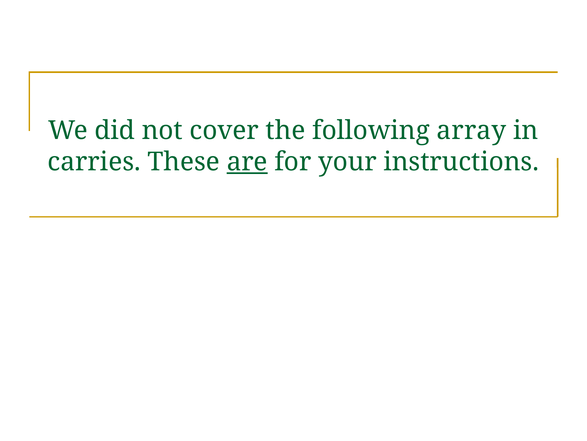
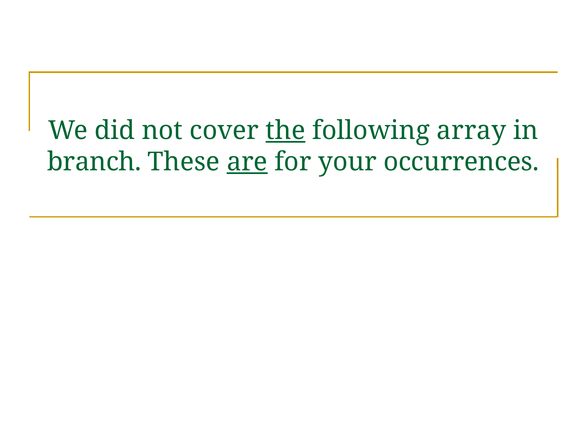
the underline: none -> present
carries: carries -> branch
instructions: instructions -> occurrences
